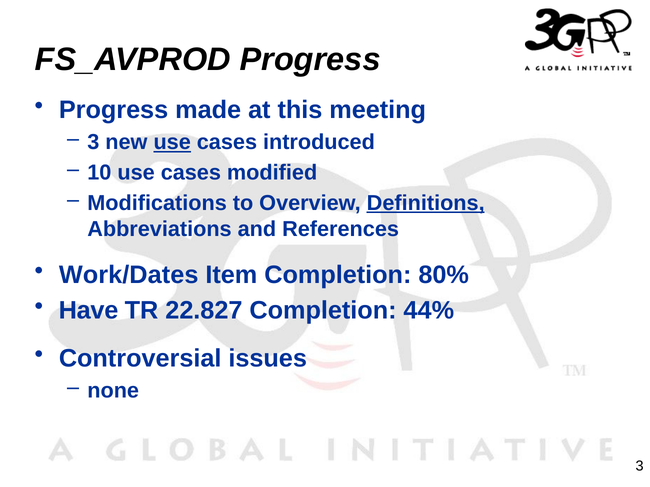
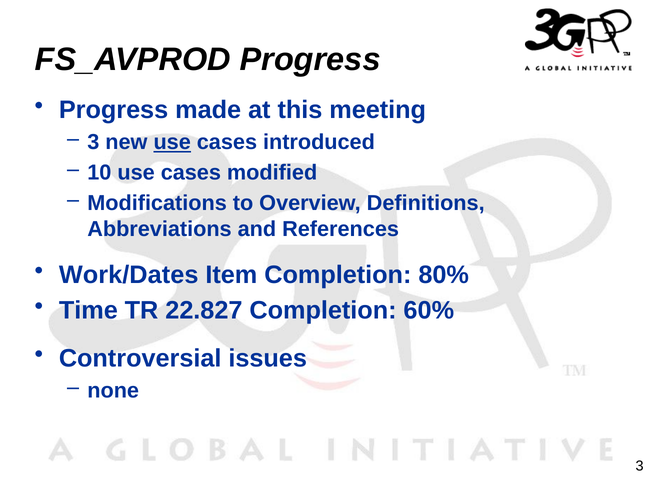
Definitions underline: present -> none
Have: Have -> Time
44%: 44% -> 60%
